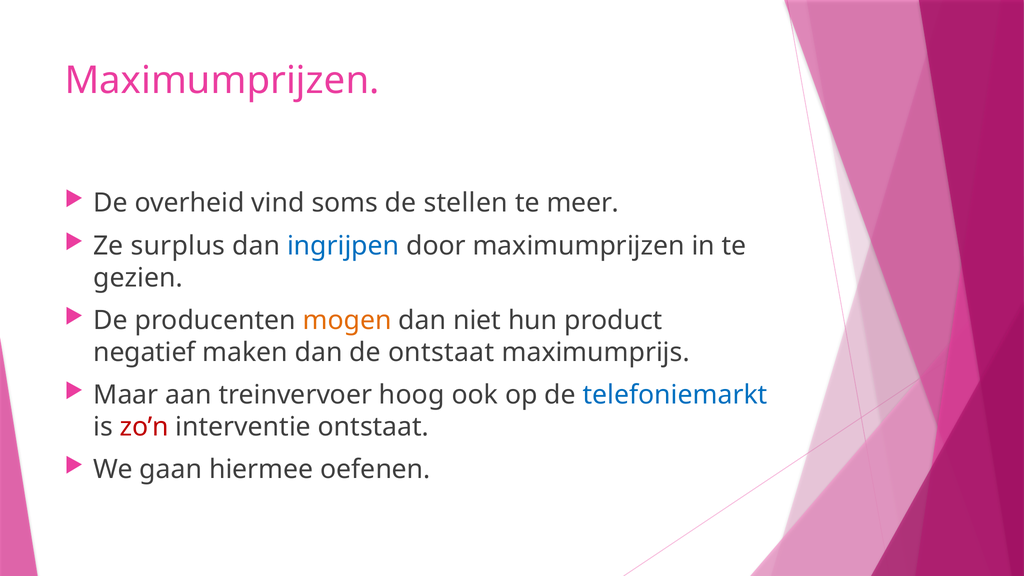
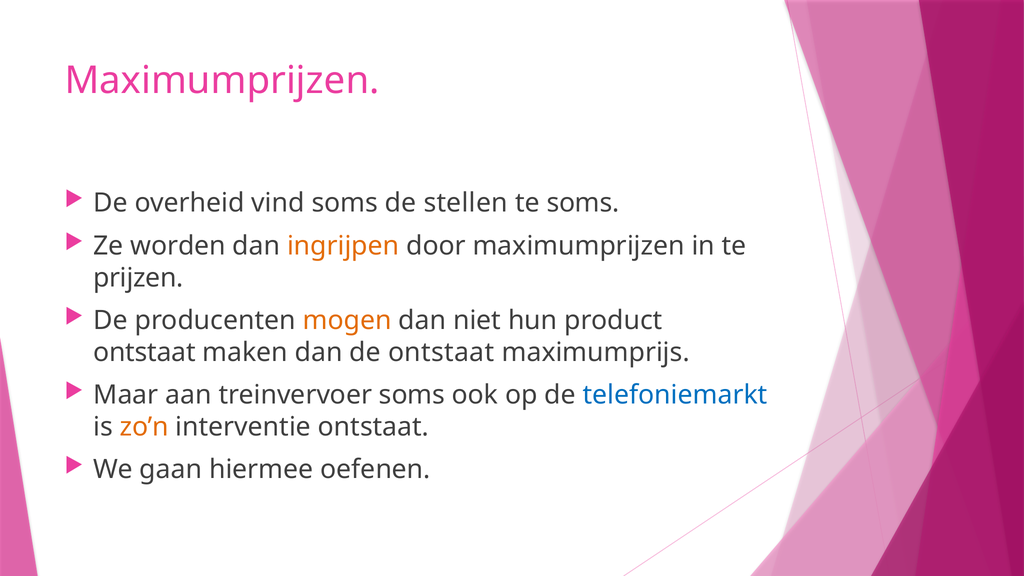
te meer: meer -> soms
surplus: surplus -> worden
ingrijpen colour: blue -> orange
gezien: gezien -> prijzen
negatief at (144, 352): negatief -> ontstaat
treinvervoer hoog: hoog -> soms
zo’n colour: red -> orange
